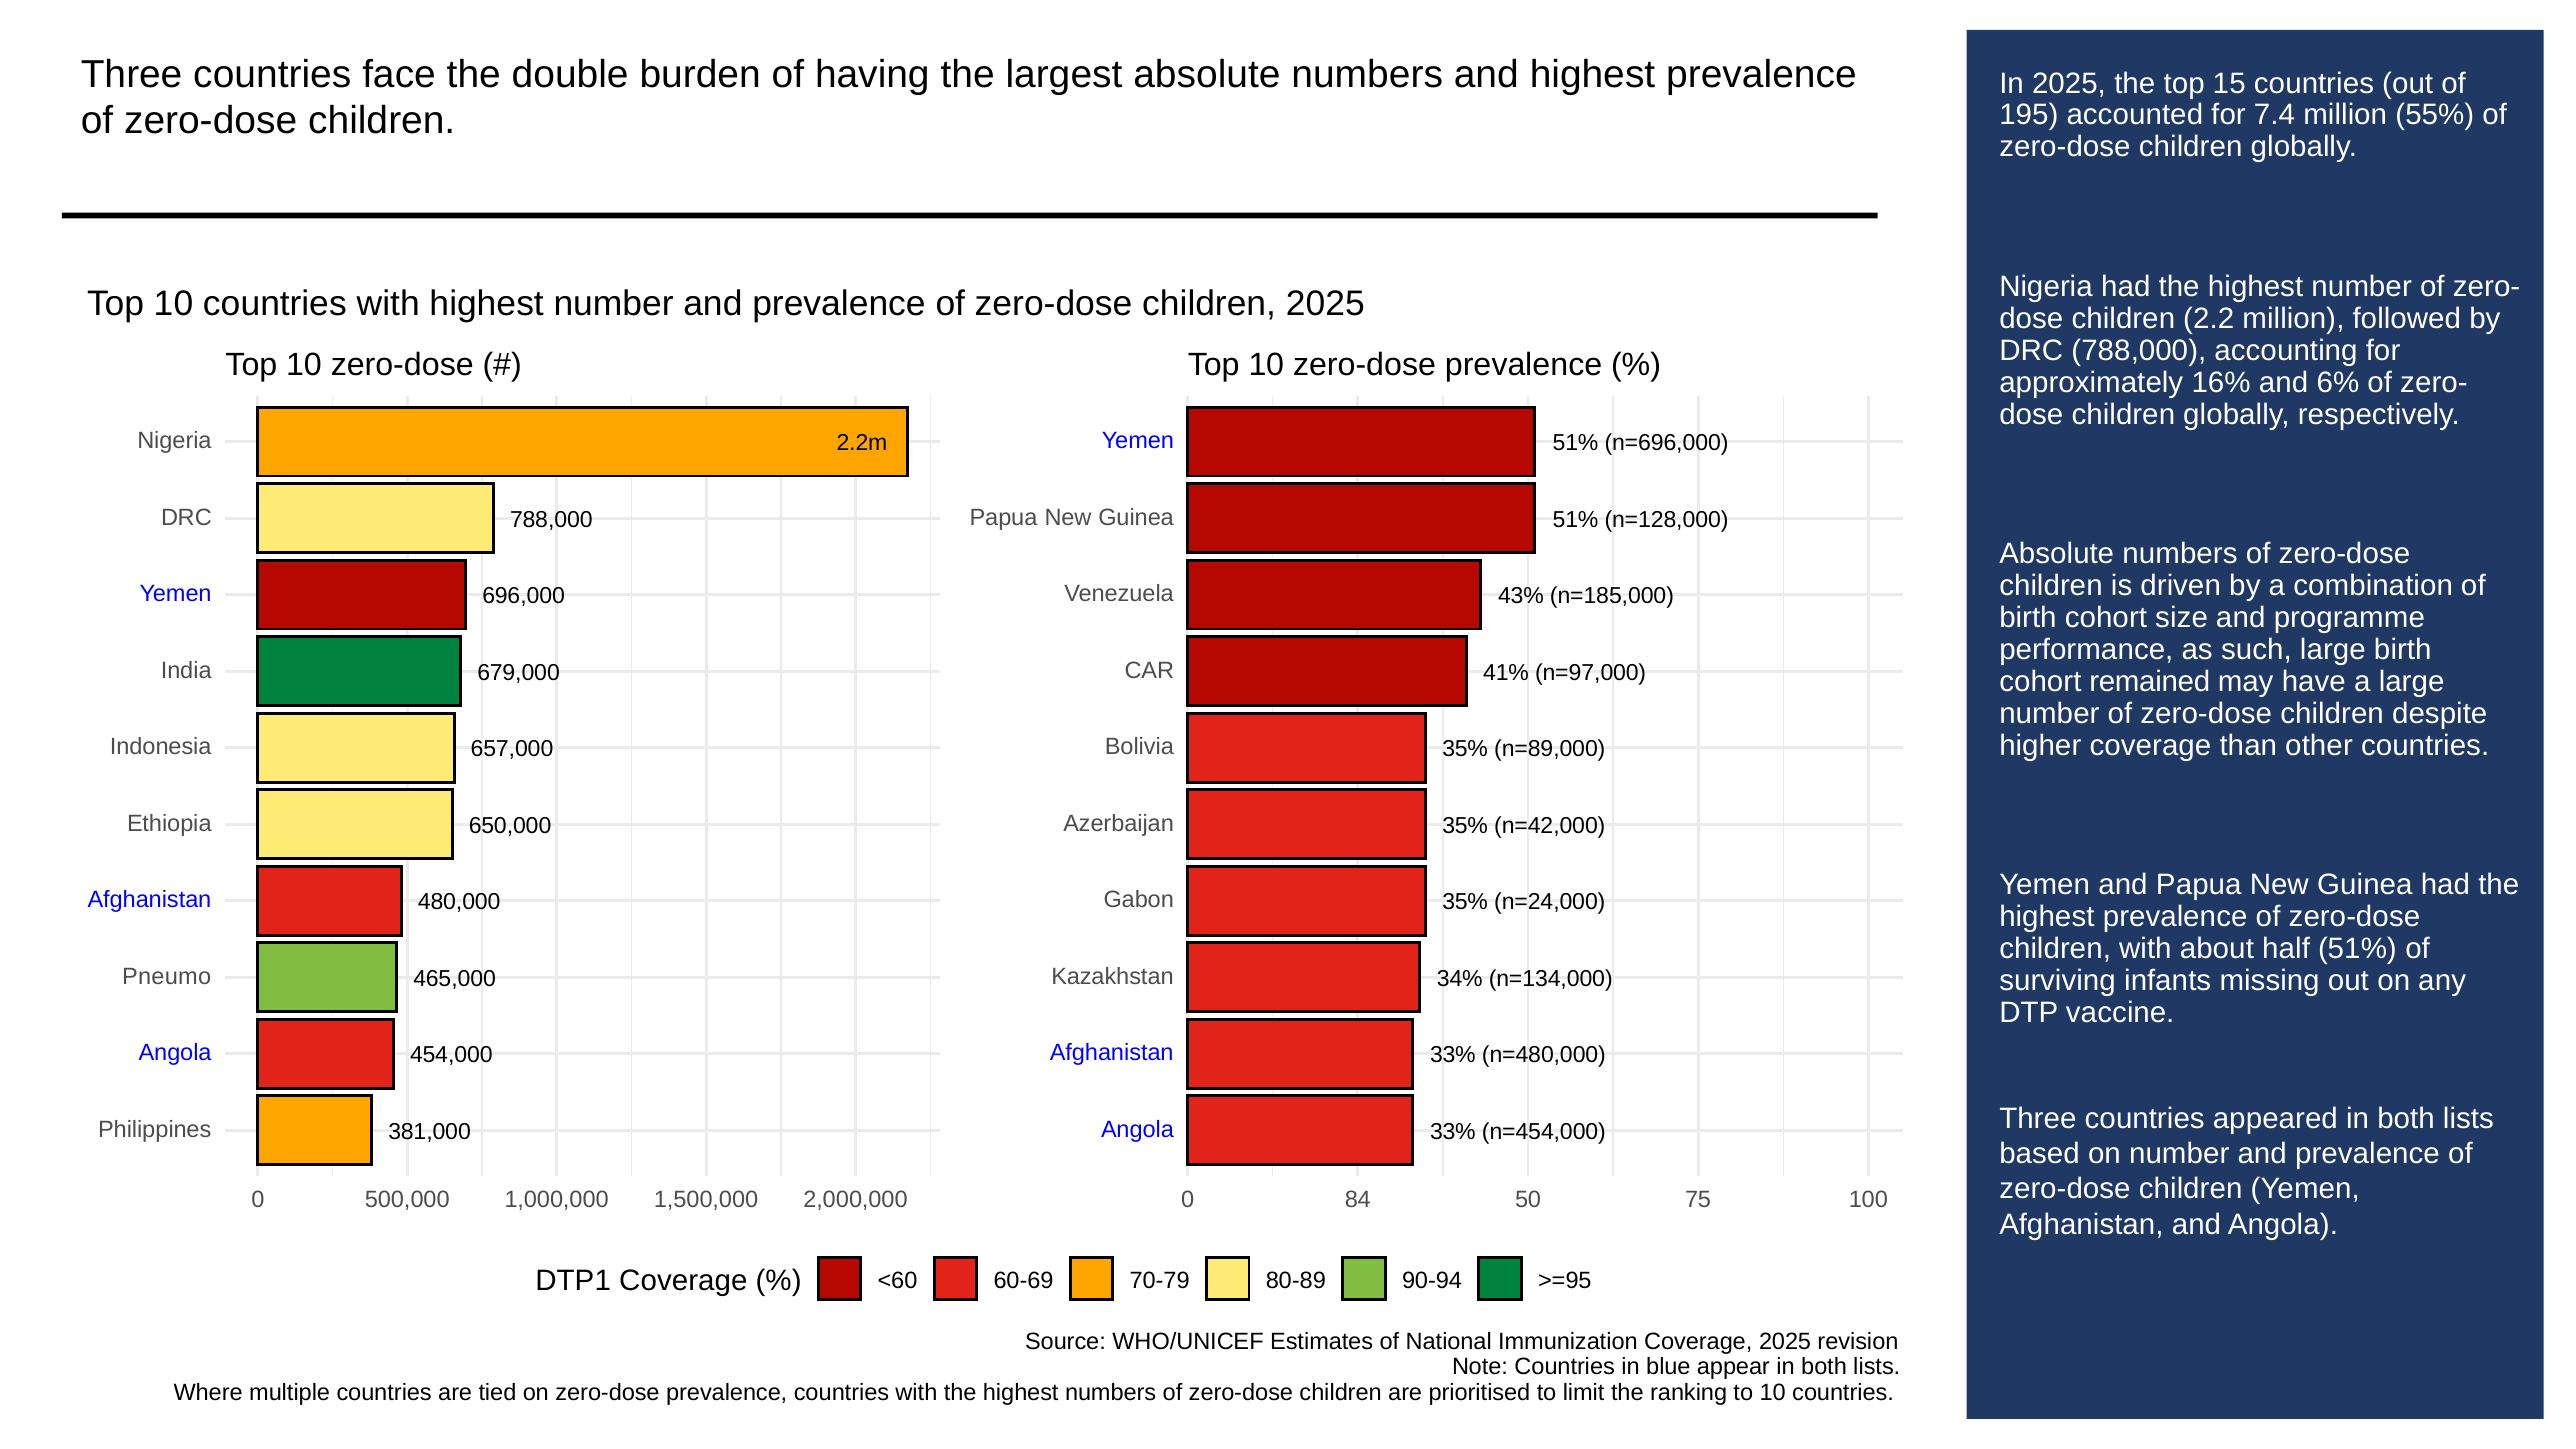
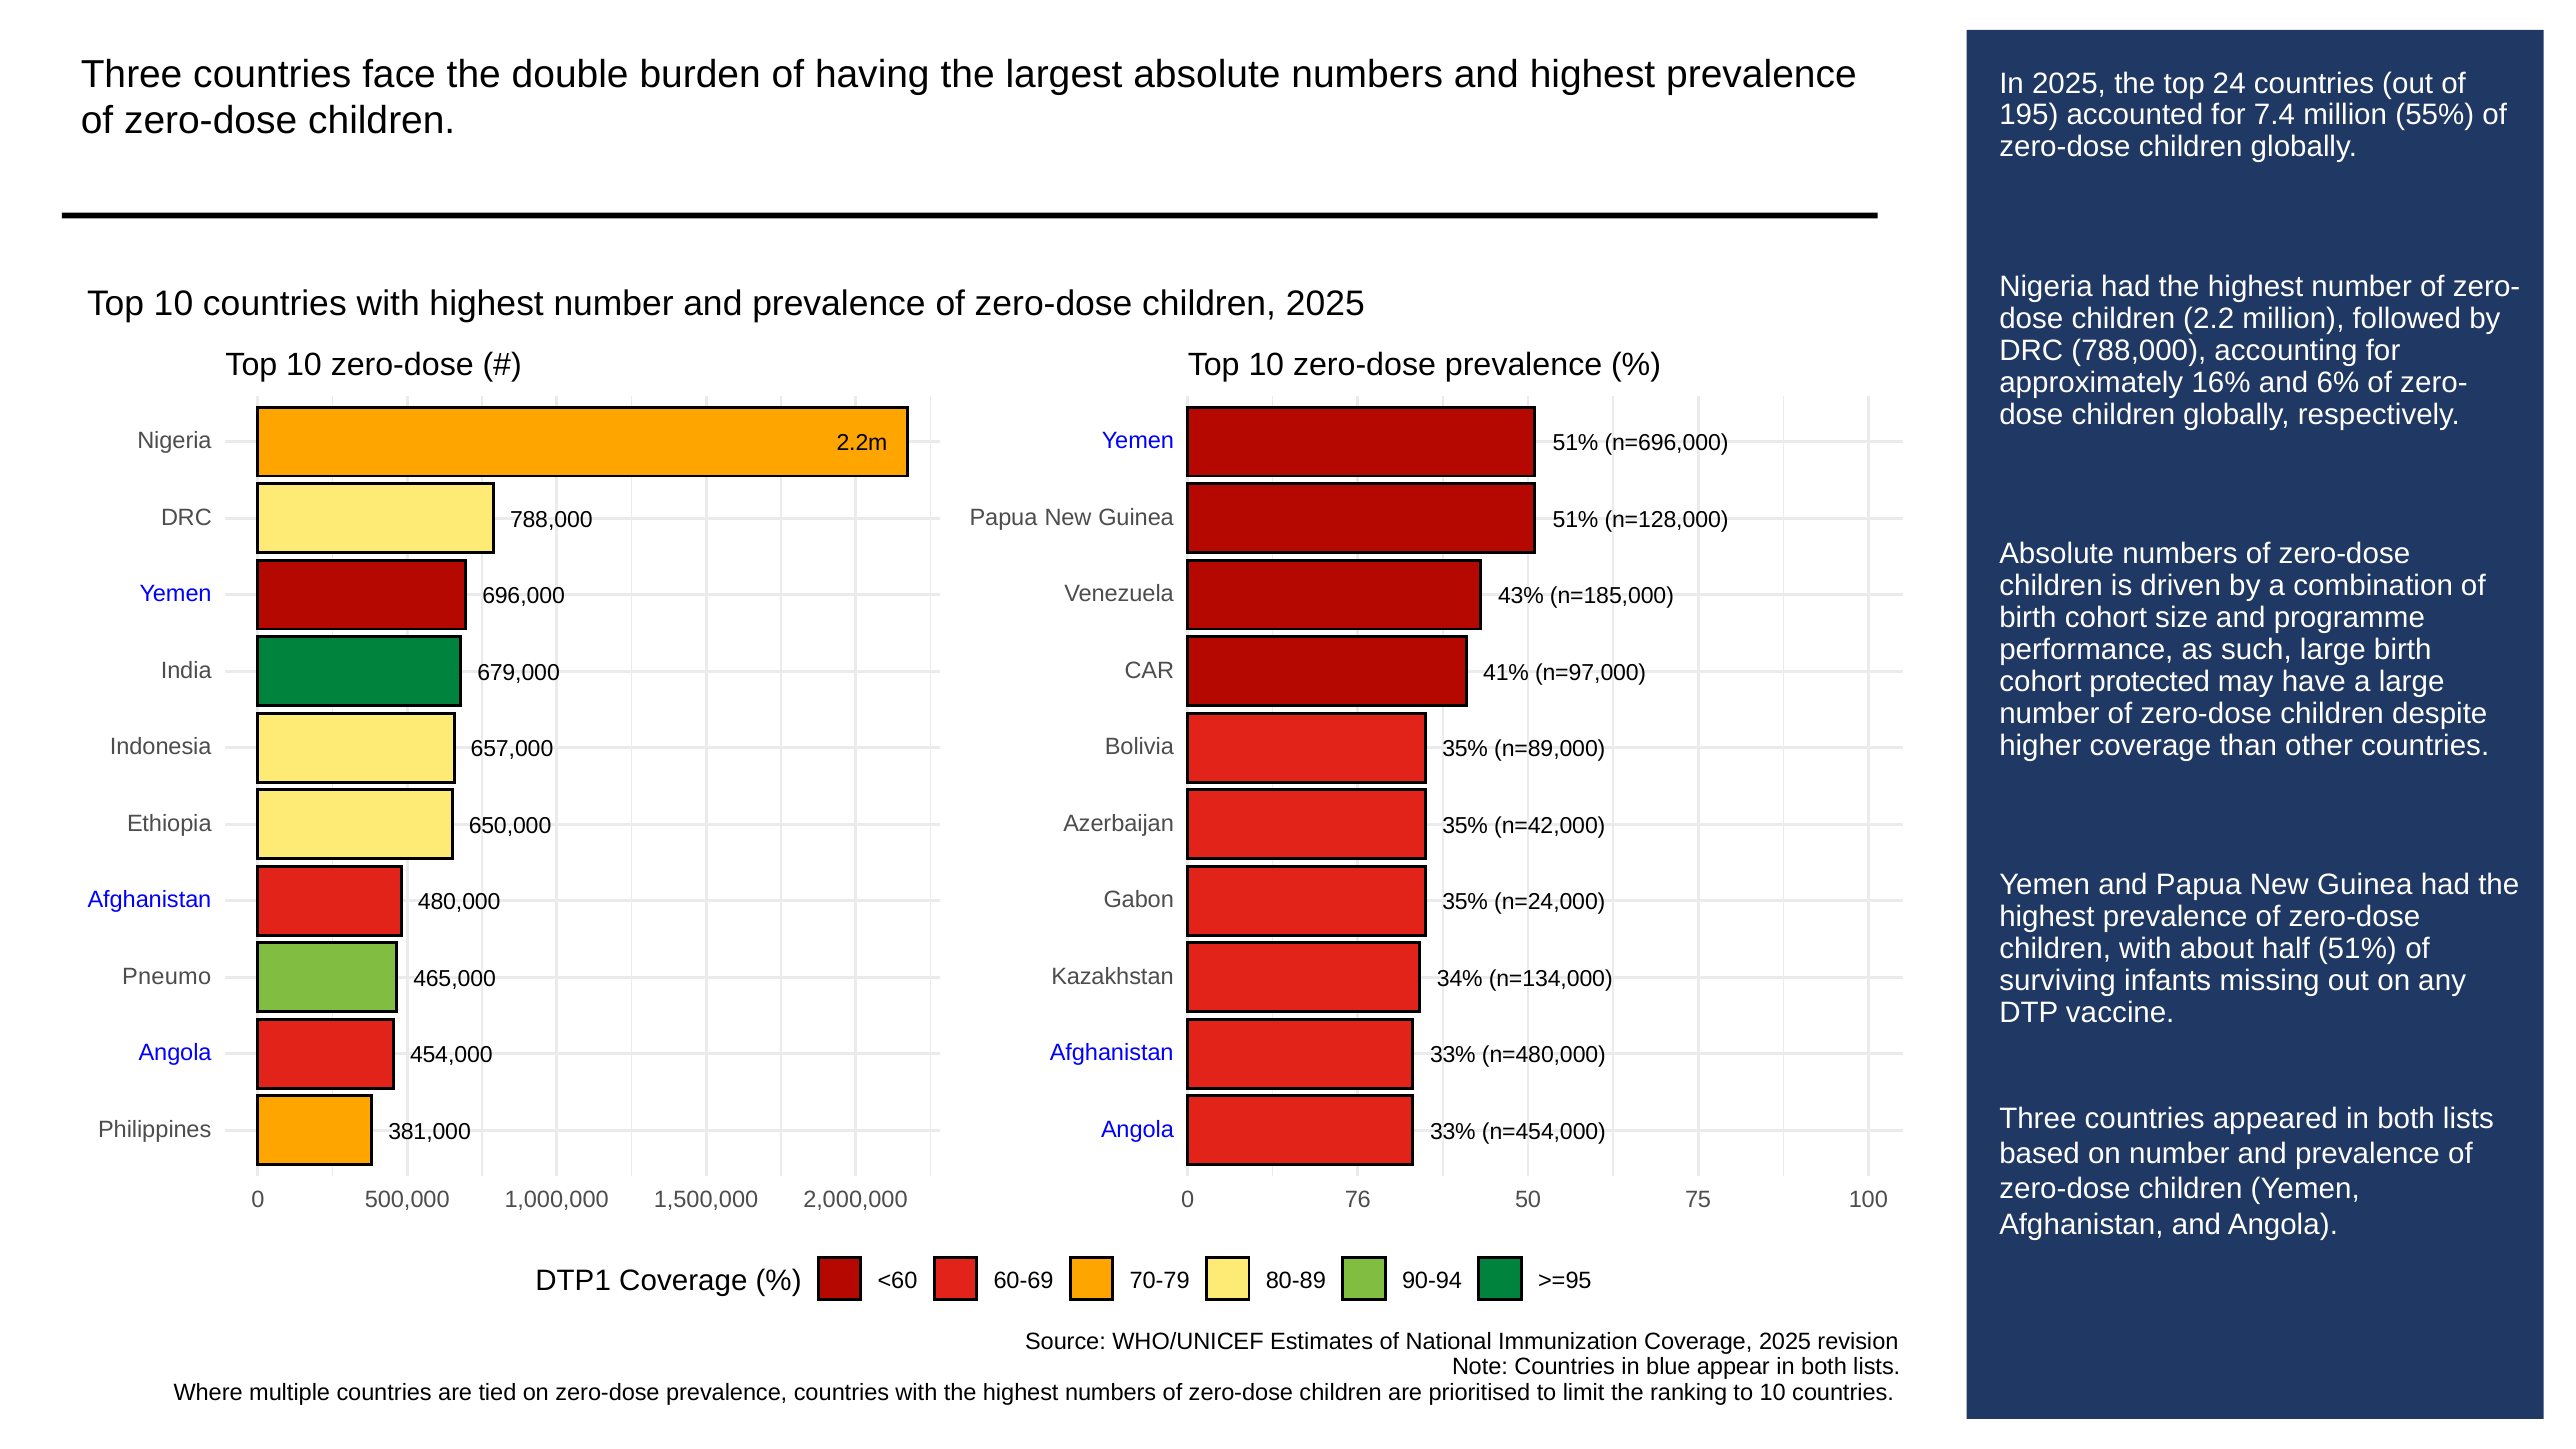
15: 15 -> 24
remained: remained -> protected
84: 84 -> 76
